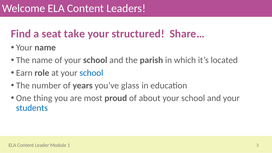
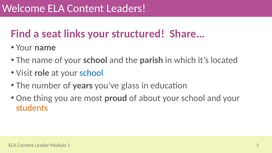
take: take -> links
Earn: Earn -> Visit
students colour: blue -> orange
